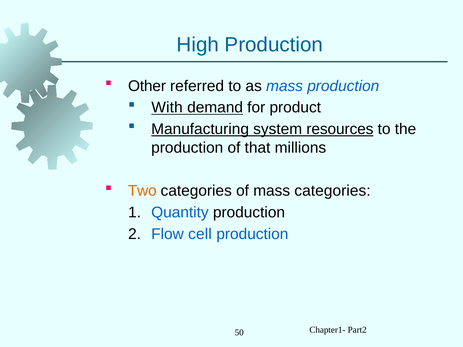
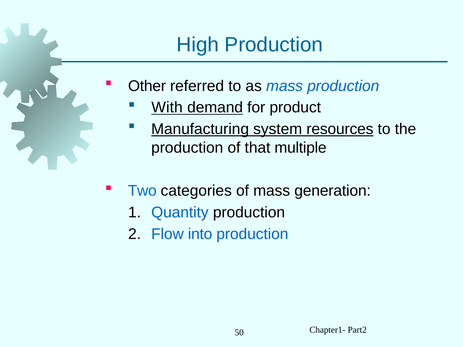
millions: millions -> multiple
Two colour: orange -> blue
mass categories: categories -> generation
cell: cell -> into
